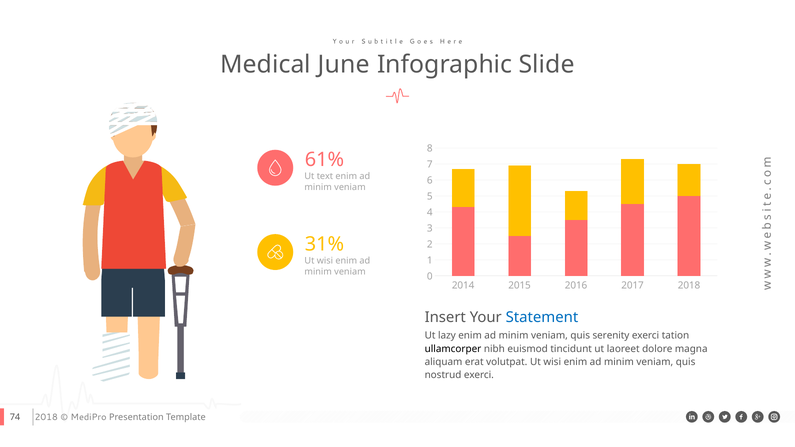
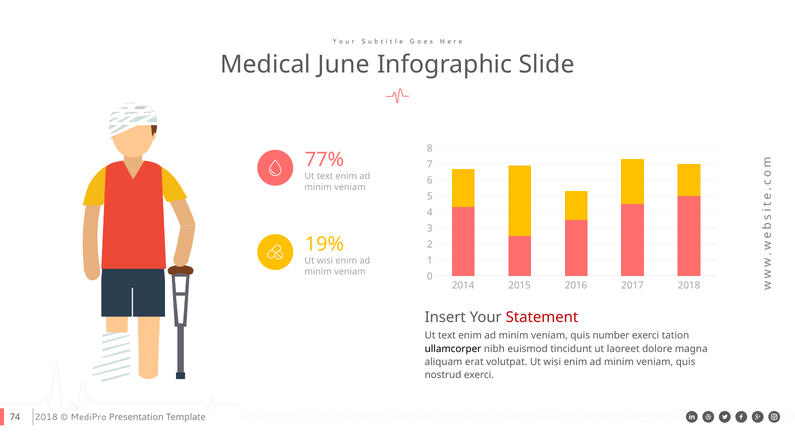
61%: 61% -> 77%
31%: 31% -> 19%
Statement colour: blue -> red
lazy at (447, 336): lazy -> text
serenity: serenity -> number
